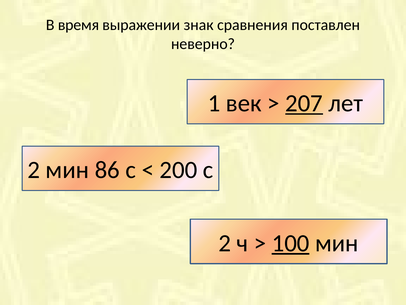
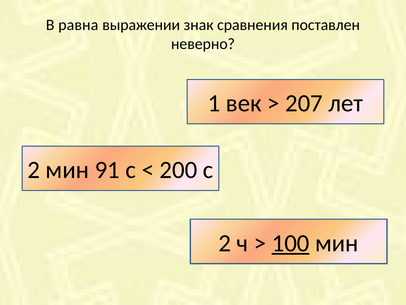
время: время -> равна
207 underline: present -> none
86: 86 -> 91
